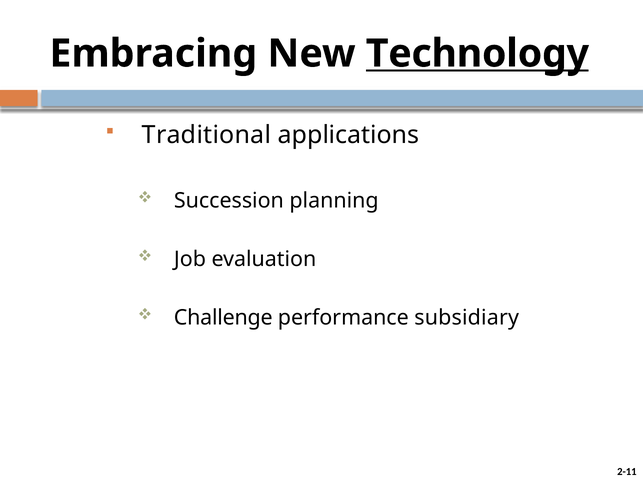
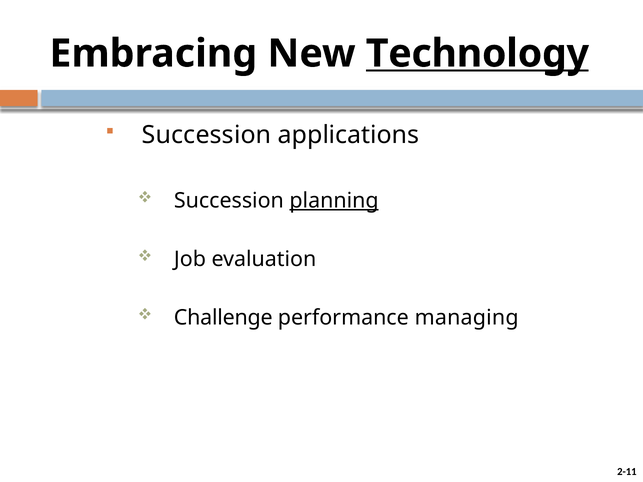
Traditional at (207, 135): Traditional -> Succession
planning underline: none -> present
subsidiary: subsidiary -> managing
